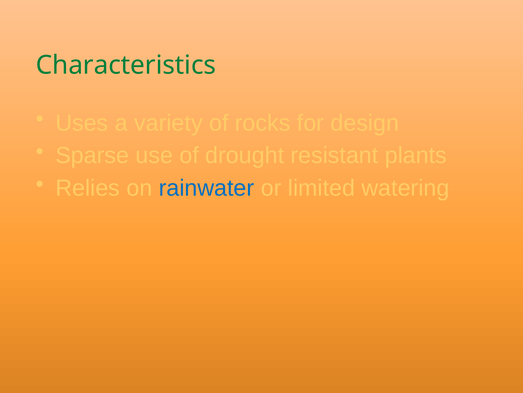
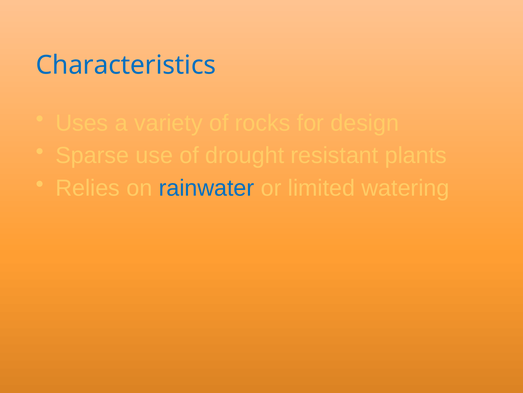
Characteristics colour: green -> blue
